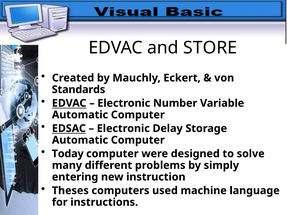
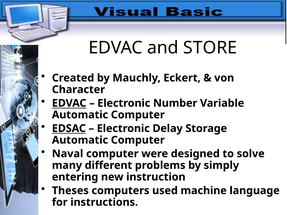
Standards: Standards -> Character
Today: Today -> Naval
